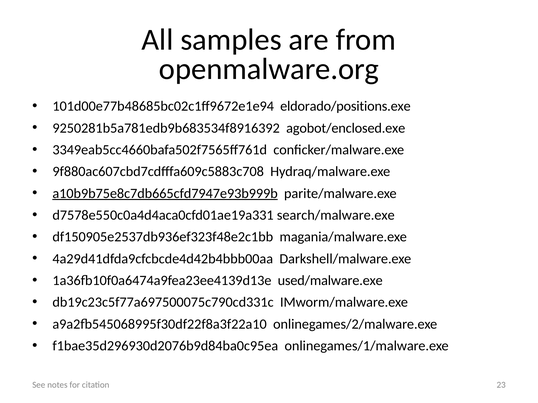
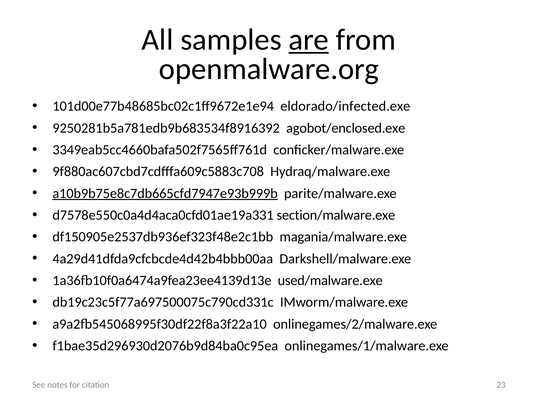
are underline: none -> present
eldorado/positions.exe: eldorado/positions.exe -> eldorado/infected.exe
search/malware.exe: search/malware.exe -> section/malware.exe
